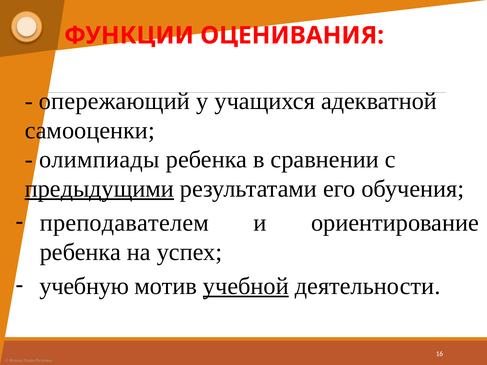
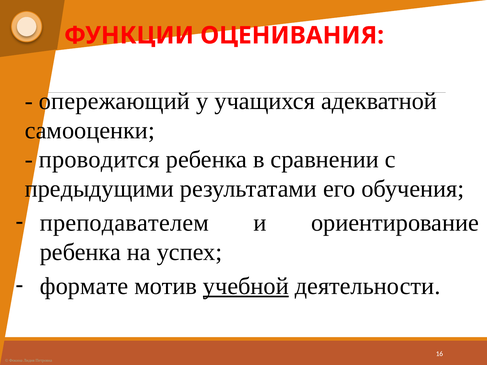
олимпиады: олимпиады -> проводится
предыдущими underline: present -> none
учебную: учебную -> формате
